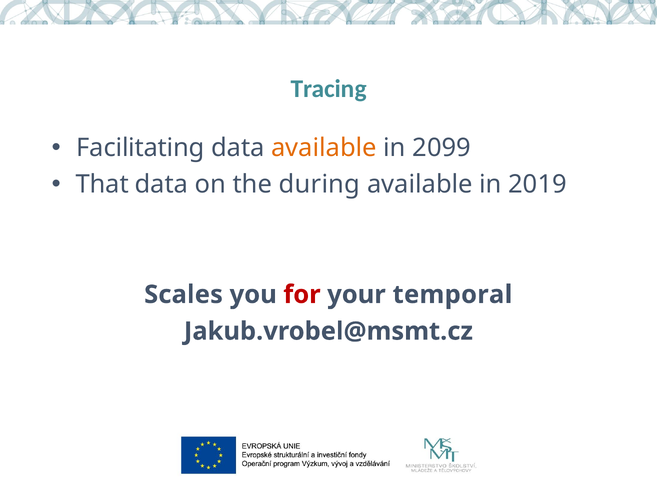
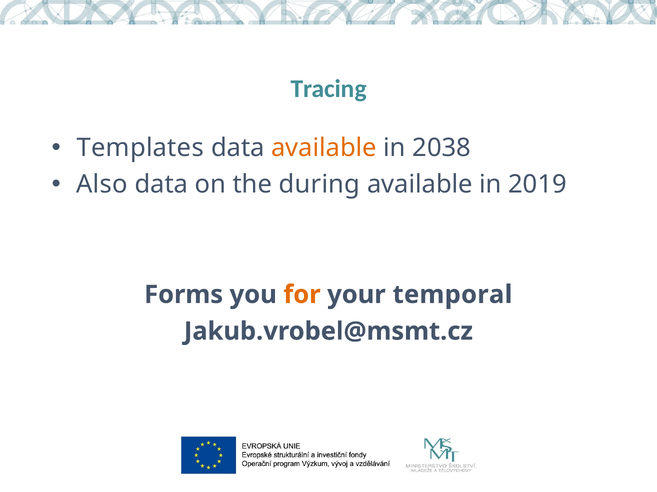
Facilitating: Facilitating -> Templates
2099: 2099 -> 2038
That: That -> Also
Scales: Scales -> Forms
for colour: red -> orange
